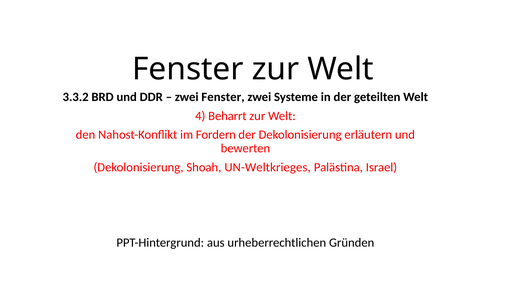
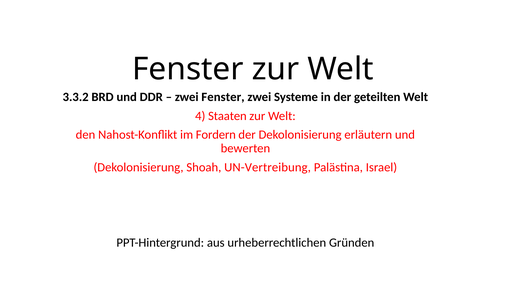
Beharrt: Beharrt -> Staaten
UN-Weltkrieges: UN-Weltkrieges -> UN-Vertreibung
